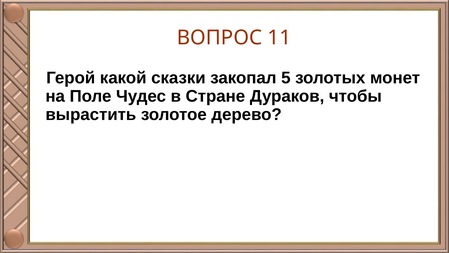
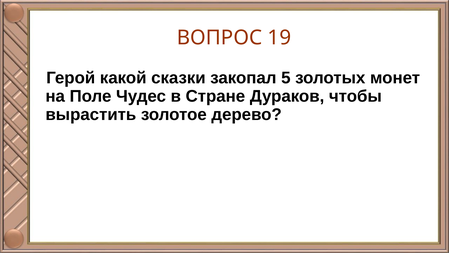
11: 11 -> 19
